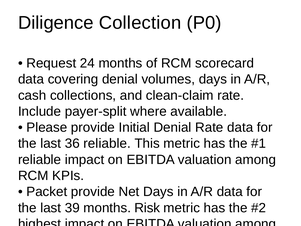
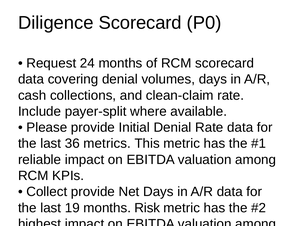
Diligence Collection: Collection -> Scorecard
36 reliable: reliable -> metrics
Packet at (47, 192): Packet -> Collect
39: 39 -> 19
